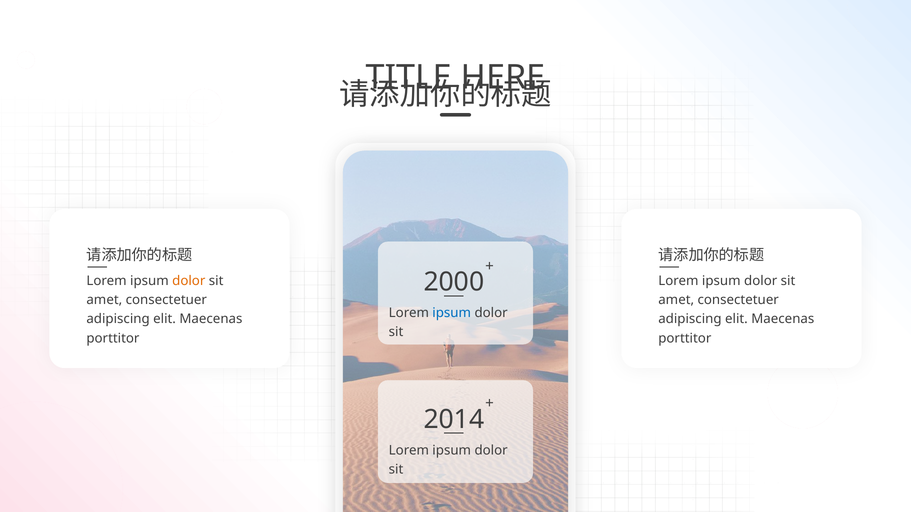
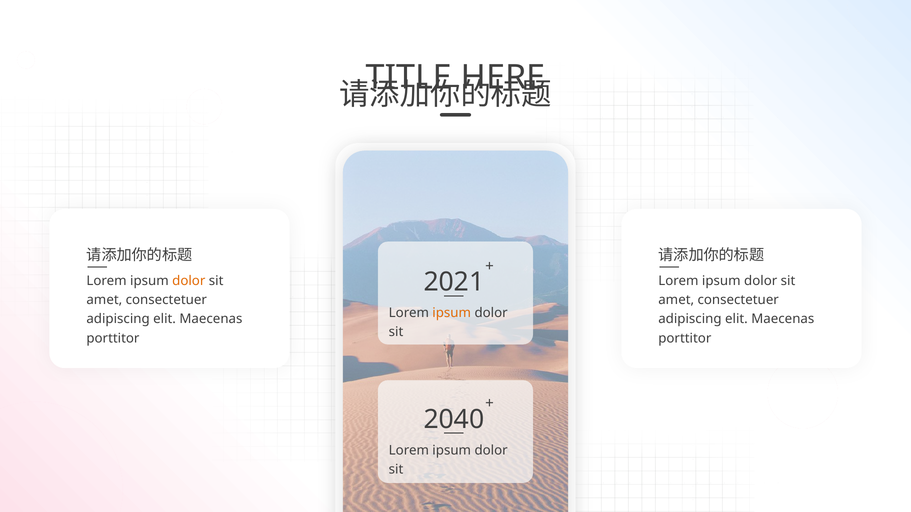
2000: 2000 -> 2021
ipsum at (452, 313) colour: blue -> orange
2014: 2014 -> 2040
